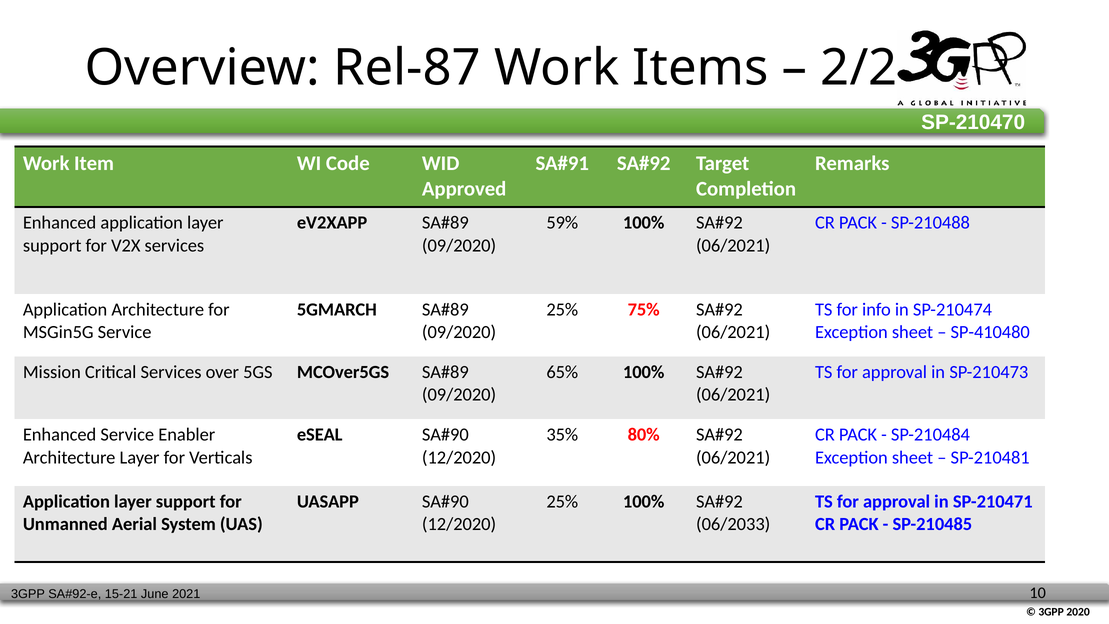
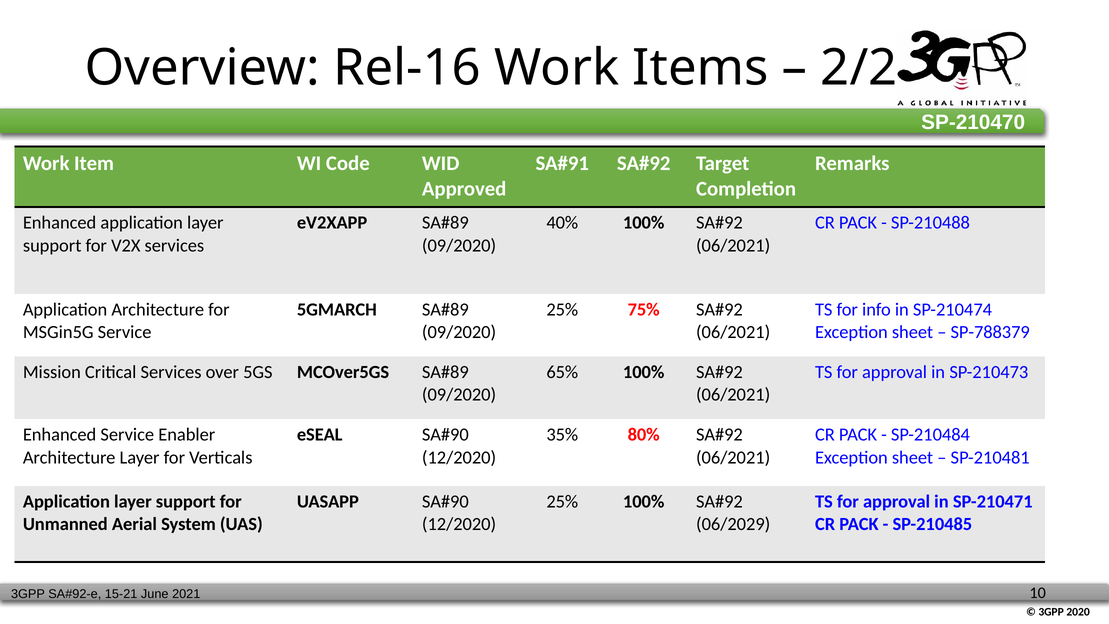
Rel-87: Rel-87 -> Rel-16
59%: 59% -> 40%
SP-410480: SP-410480 -> SP-788379
06/2033: 06/2033 -> 06/2029
